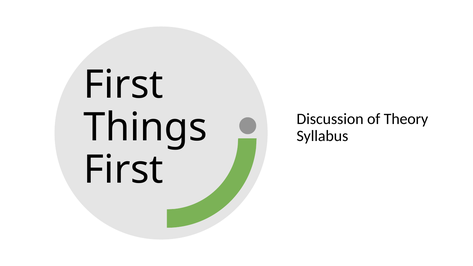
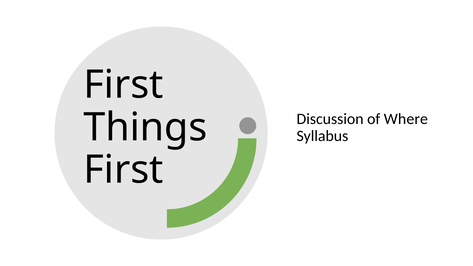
Theory: Theory -> Where
